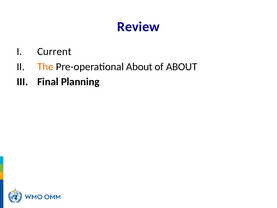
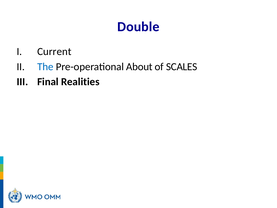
Review: Review -> Double
The colour: orange -> blue
of ABOUT: ABOUT -> SCALES
Planning: Planning -> Realities
